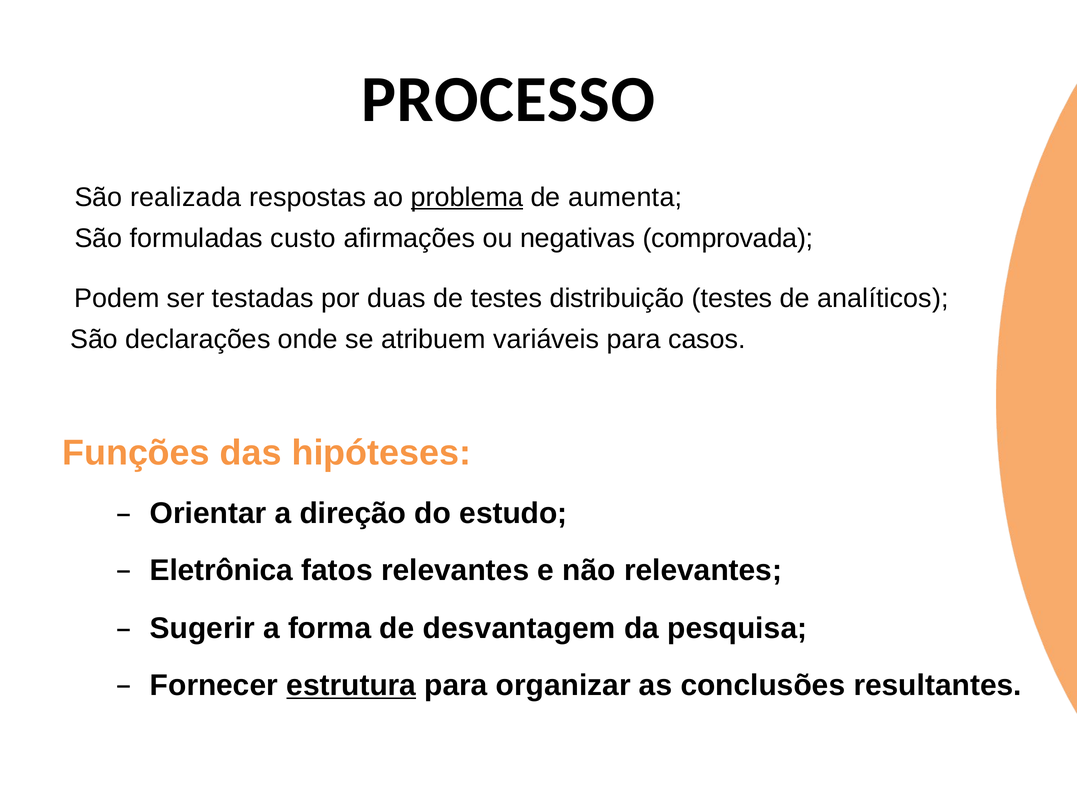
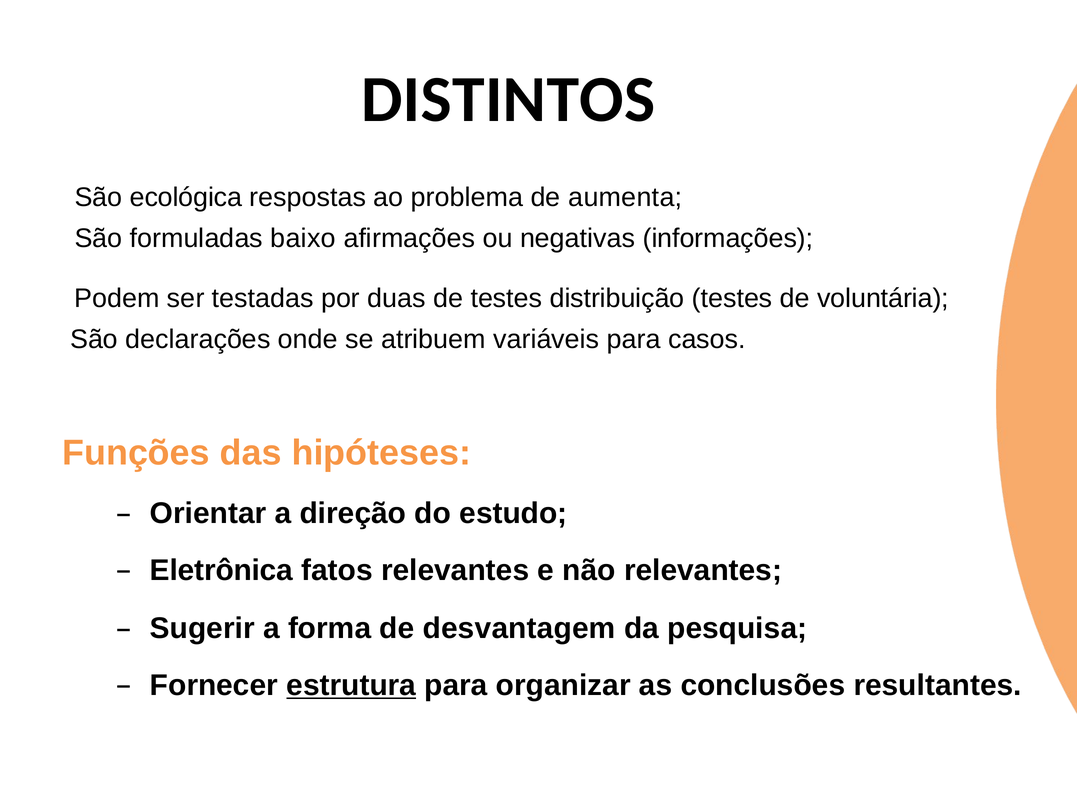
PROCESSO: PROCESSO -> DISTINTOS
realizada: realizada -> ecológica
problema underline: present -> none
custo: custo -> baixo
comprovada: comprovada -> informações
analíticos: analíticos -> voluntária
